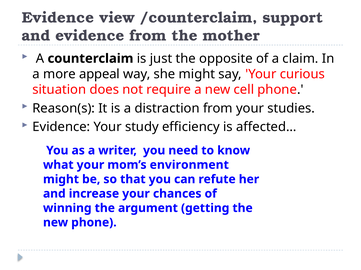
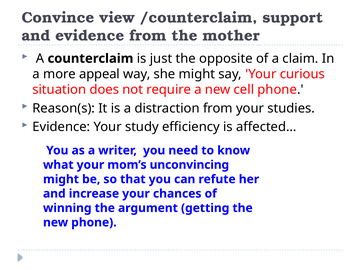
Evidence at (58, 18): Evidence -> Convince
environment: environment -> unconvincing
